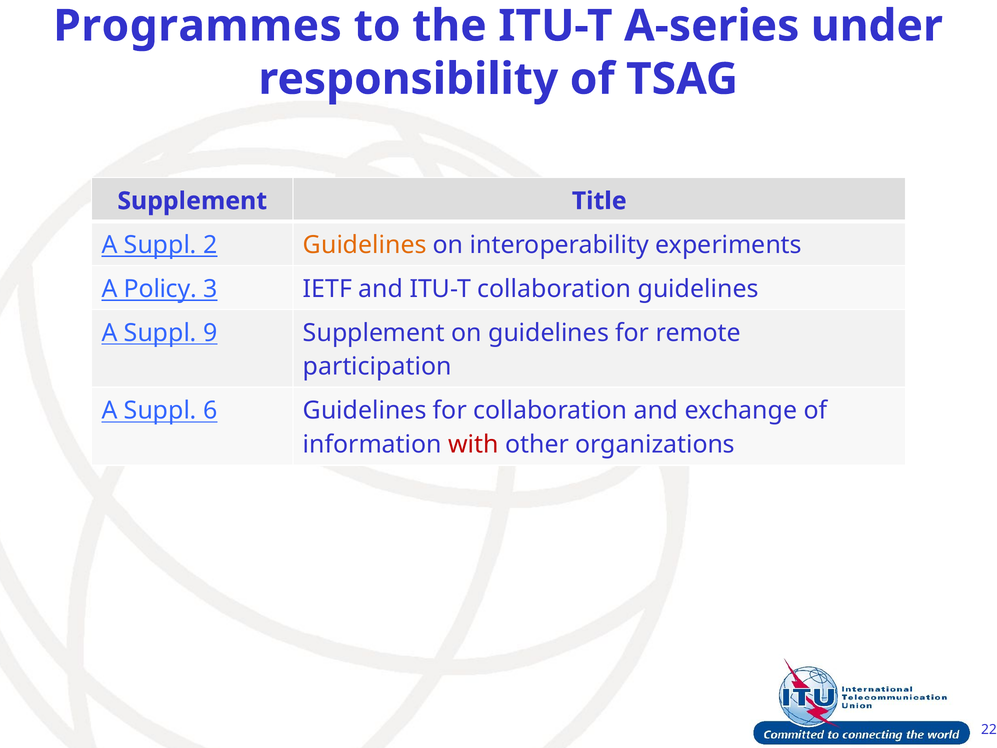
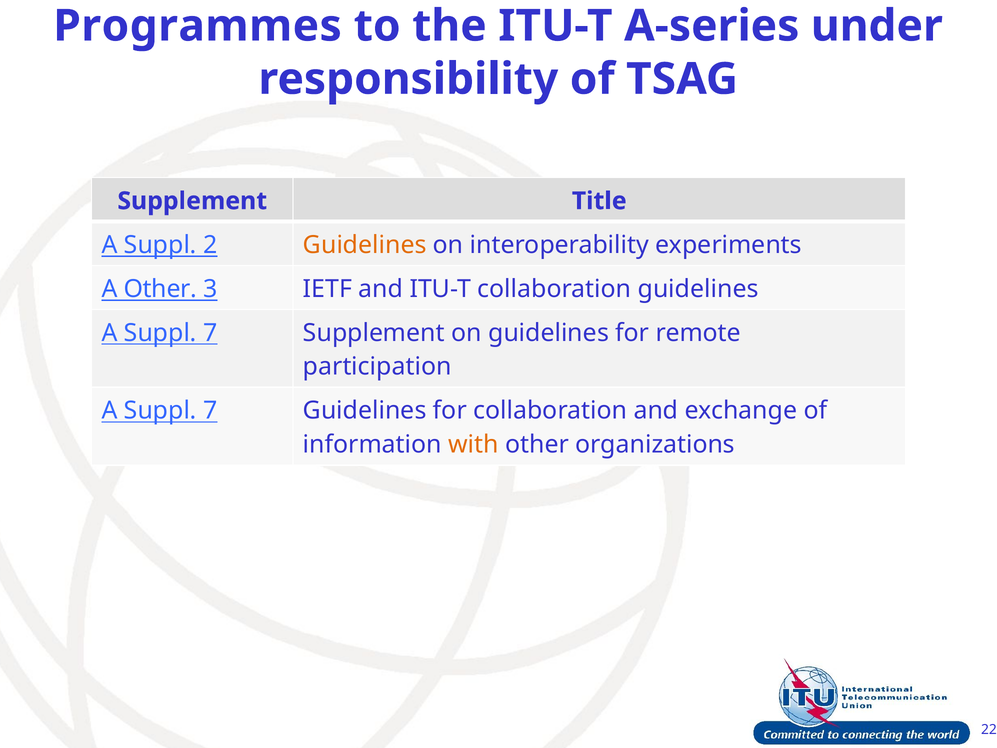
A Policy: Policy -> Other
9 at (210, 333): 9 -> 7
6 at (210, 411): 6 -> 7
with colour: red -> orange
